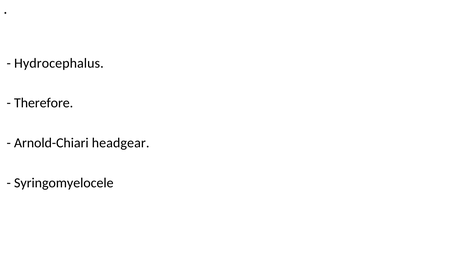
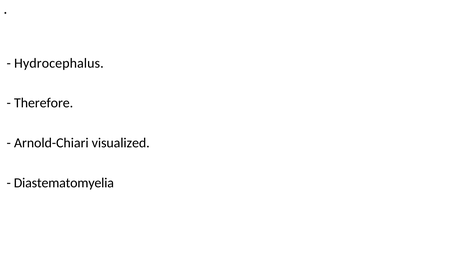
headgear: headgear -> visualized
Syringomyelocele: Syringomyelocele -> Diastematomyelia
